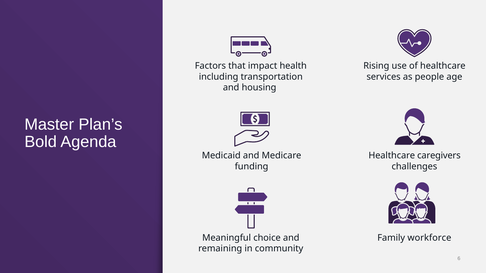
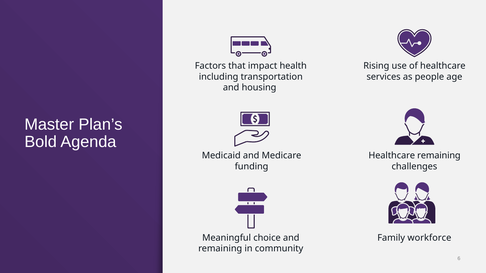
Healthcare caregivers: caregivers -> remaining
